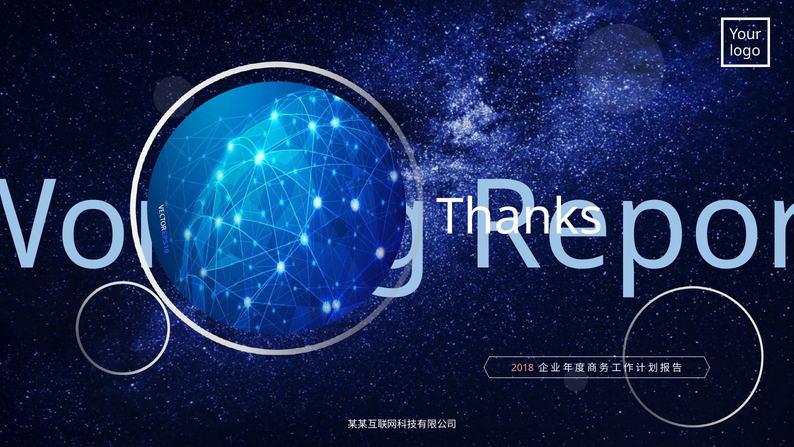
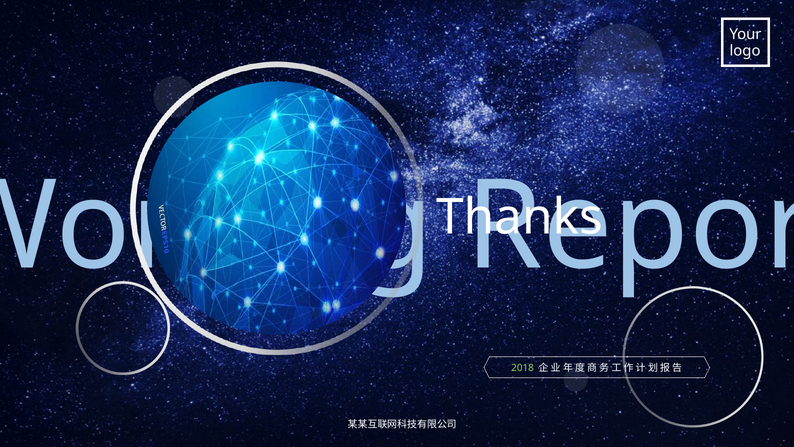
2018 colour: pink -> light green
